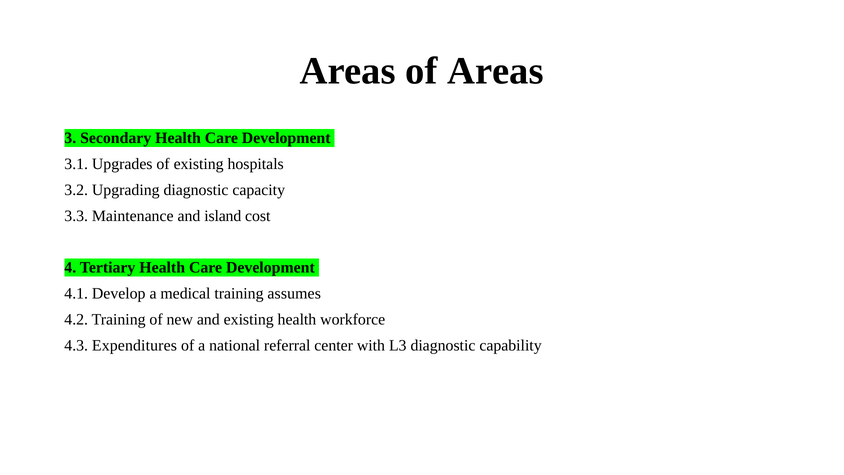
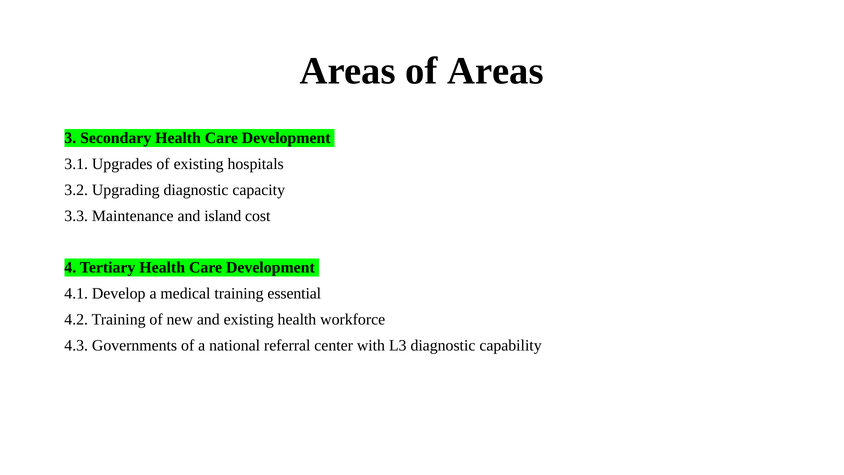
assumes: assumes -> essential
Expenditures: Expenditures -> Governments
